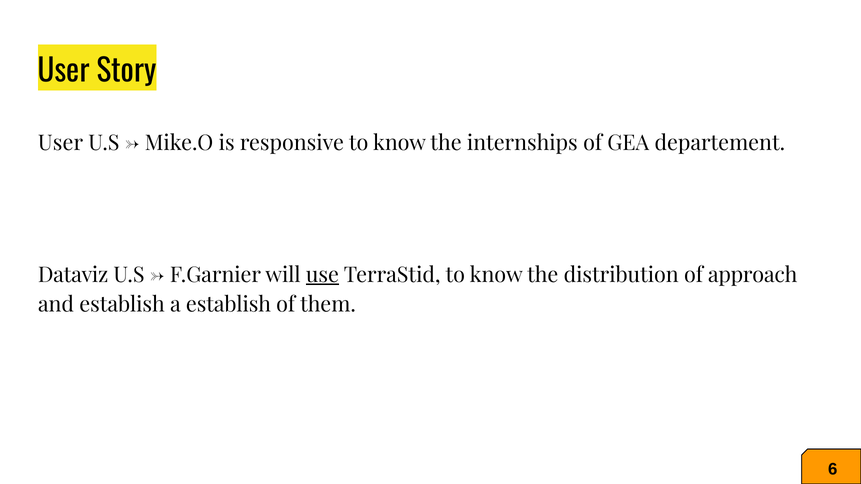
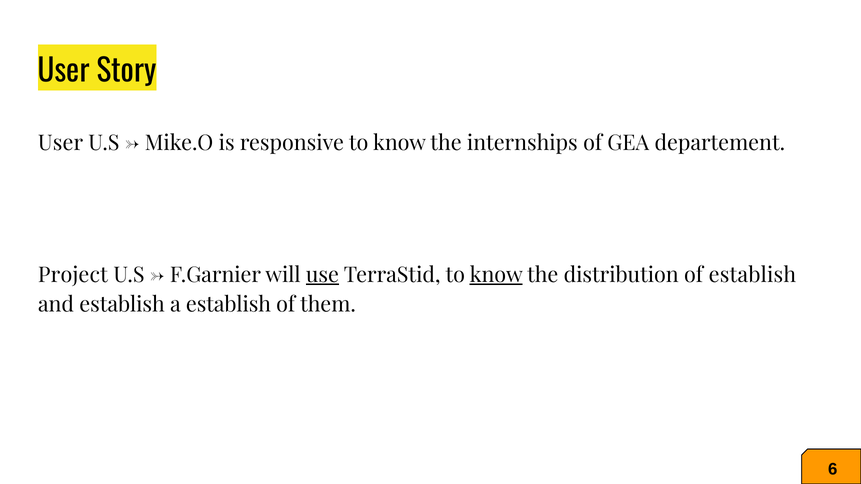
Dataviz: Dataviz -> Project
know at (496, 275) underline: none -> present
of approach: approach -> establish
